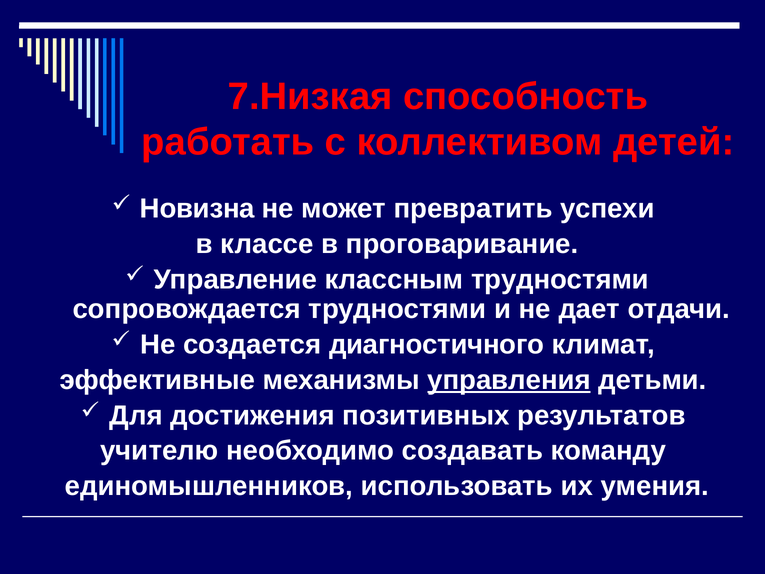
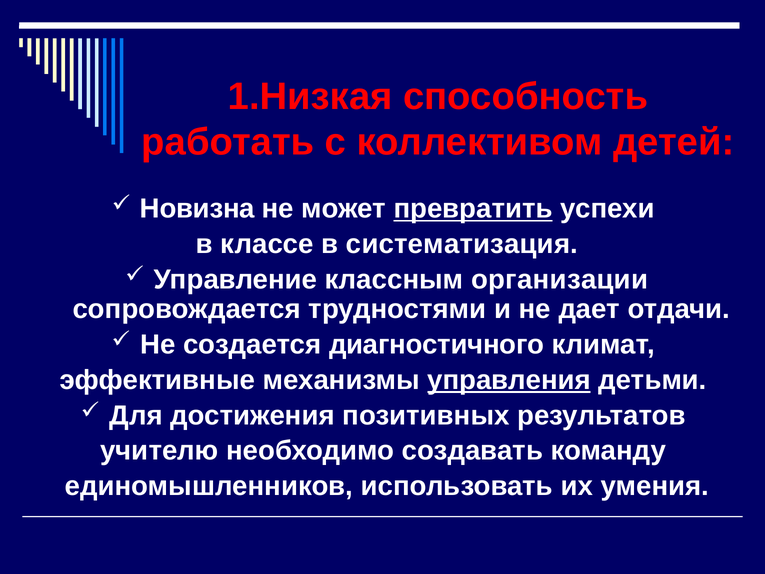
7.Низкая: 7.Низкая -> 1.Низкая
превратить underline: none -> present
проговаривание: проговаривание -> систематизация
классным трудностями: трудностями -> организации
